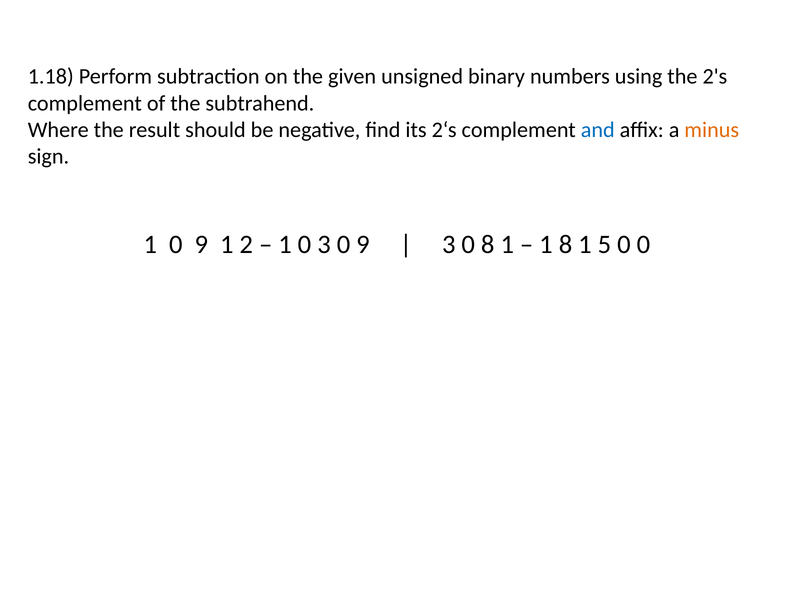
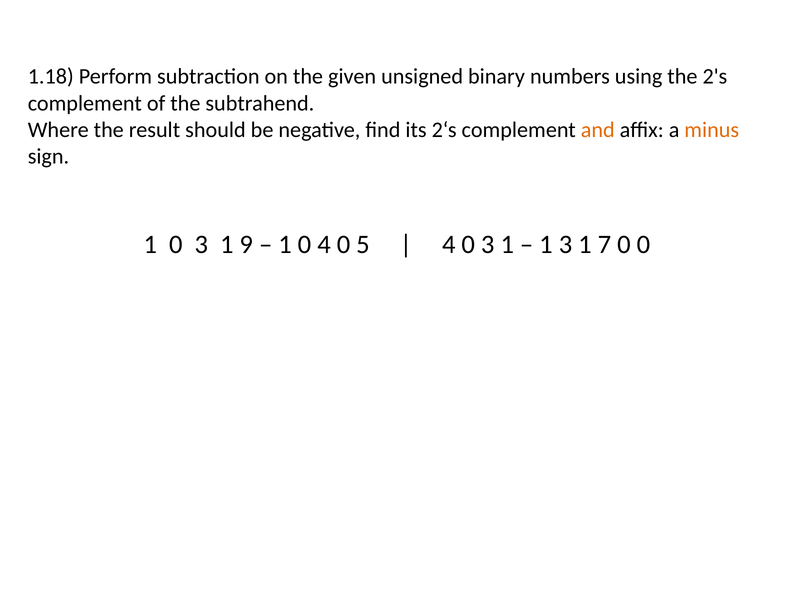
and colour: blue -> orange
1 0 9: 9 -> 3
2: 2 -> 9
0 3: 3 -> 4
9 at (363, 244): 9 -> 5
3 at (449, 244): 3 -> 4
8 at (488, 244): 8 -> 3
1 8: 8 -> 3
5: 5 -> 7
